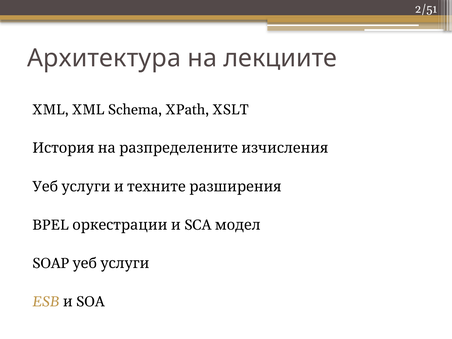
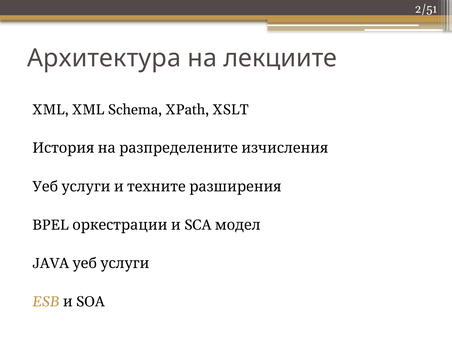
SOAP: SOAP -> JAVA
